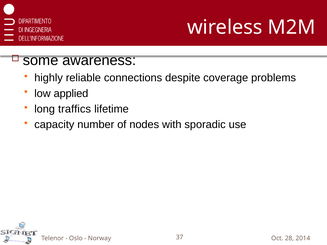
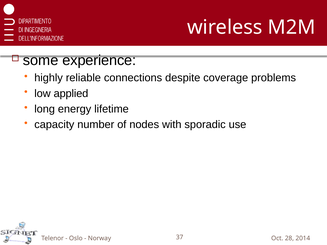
awareness: awareness -> experience
traffics: traffics -> energy
